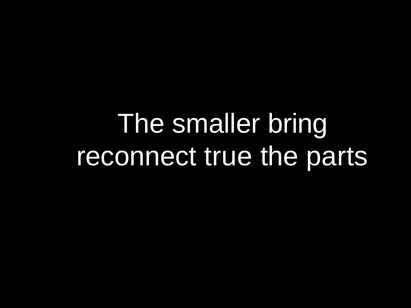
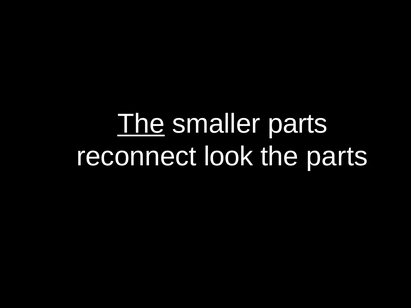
The at (141, 124) underline: none -> present
smaller bring: bring -> parts
true: true -> look
